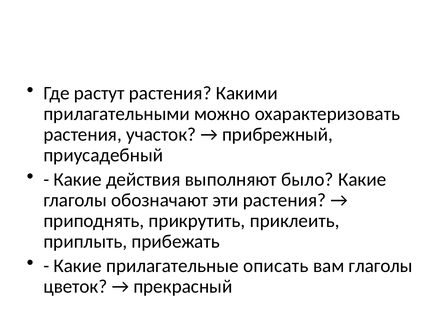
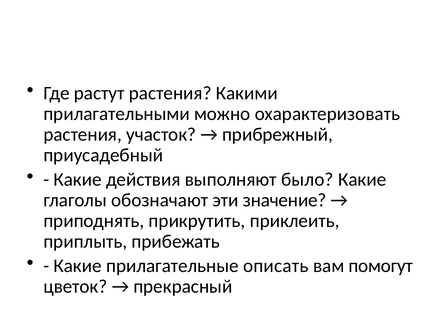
эти растения: растения -> значение
вам глаголы: глаголы -> помогут
